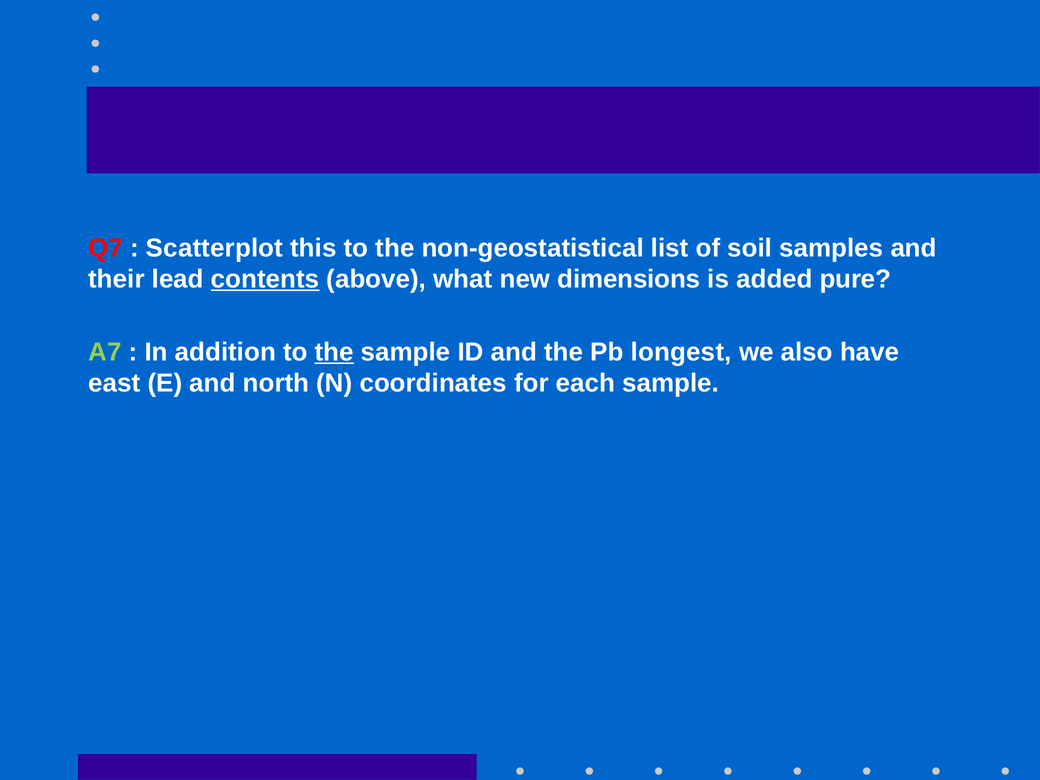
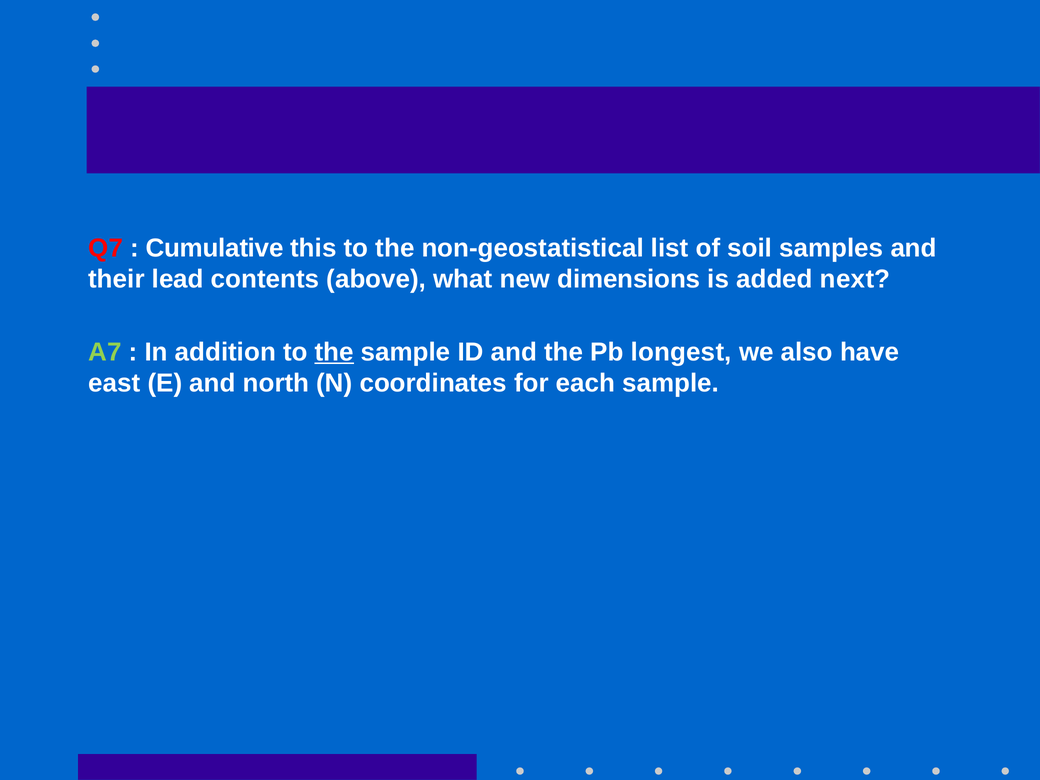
Scatterplot: Scatterplot -> Cumulative
contents underline: present -> none
pure: pure -> next
